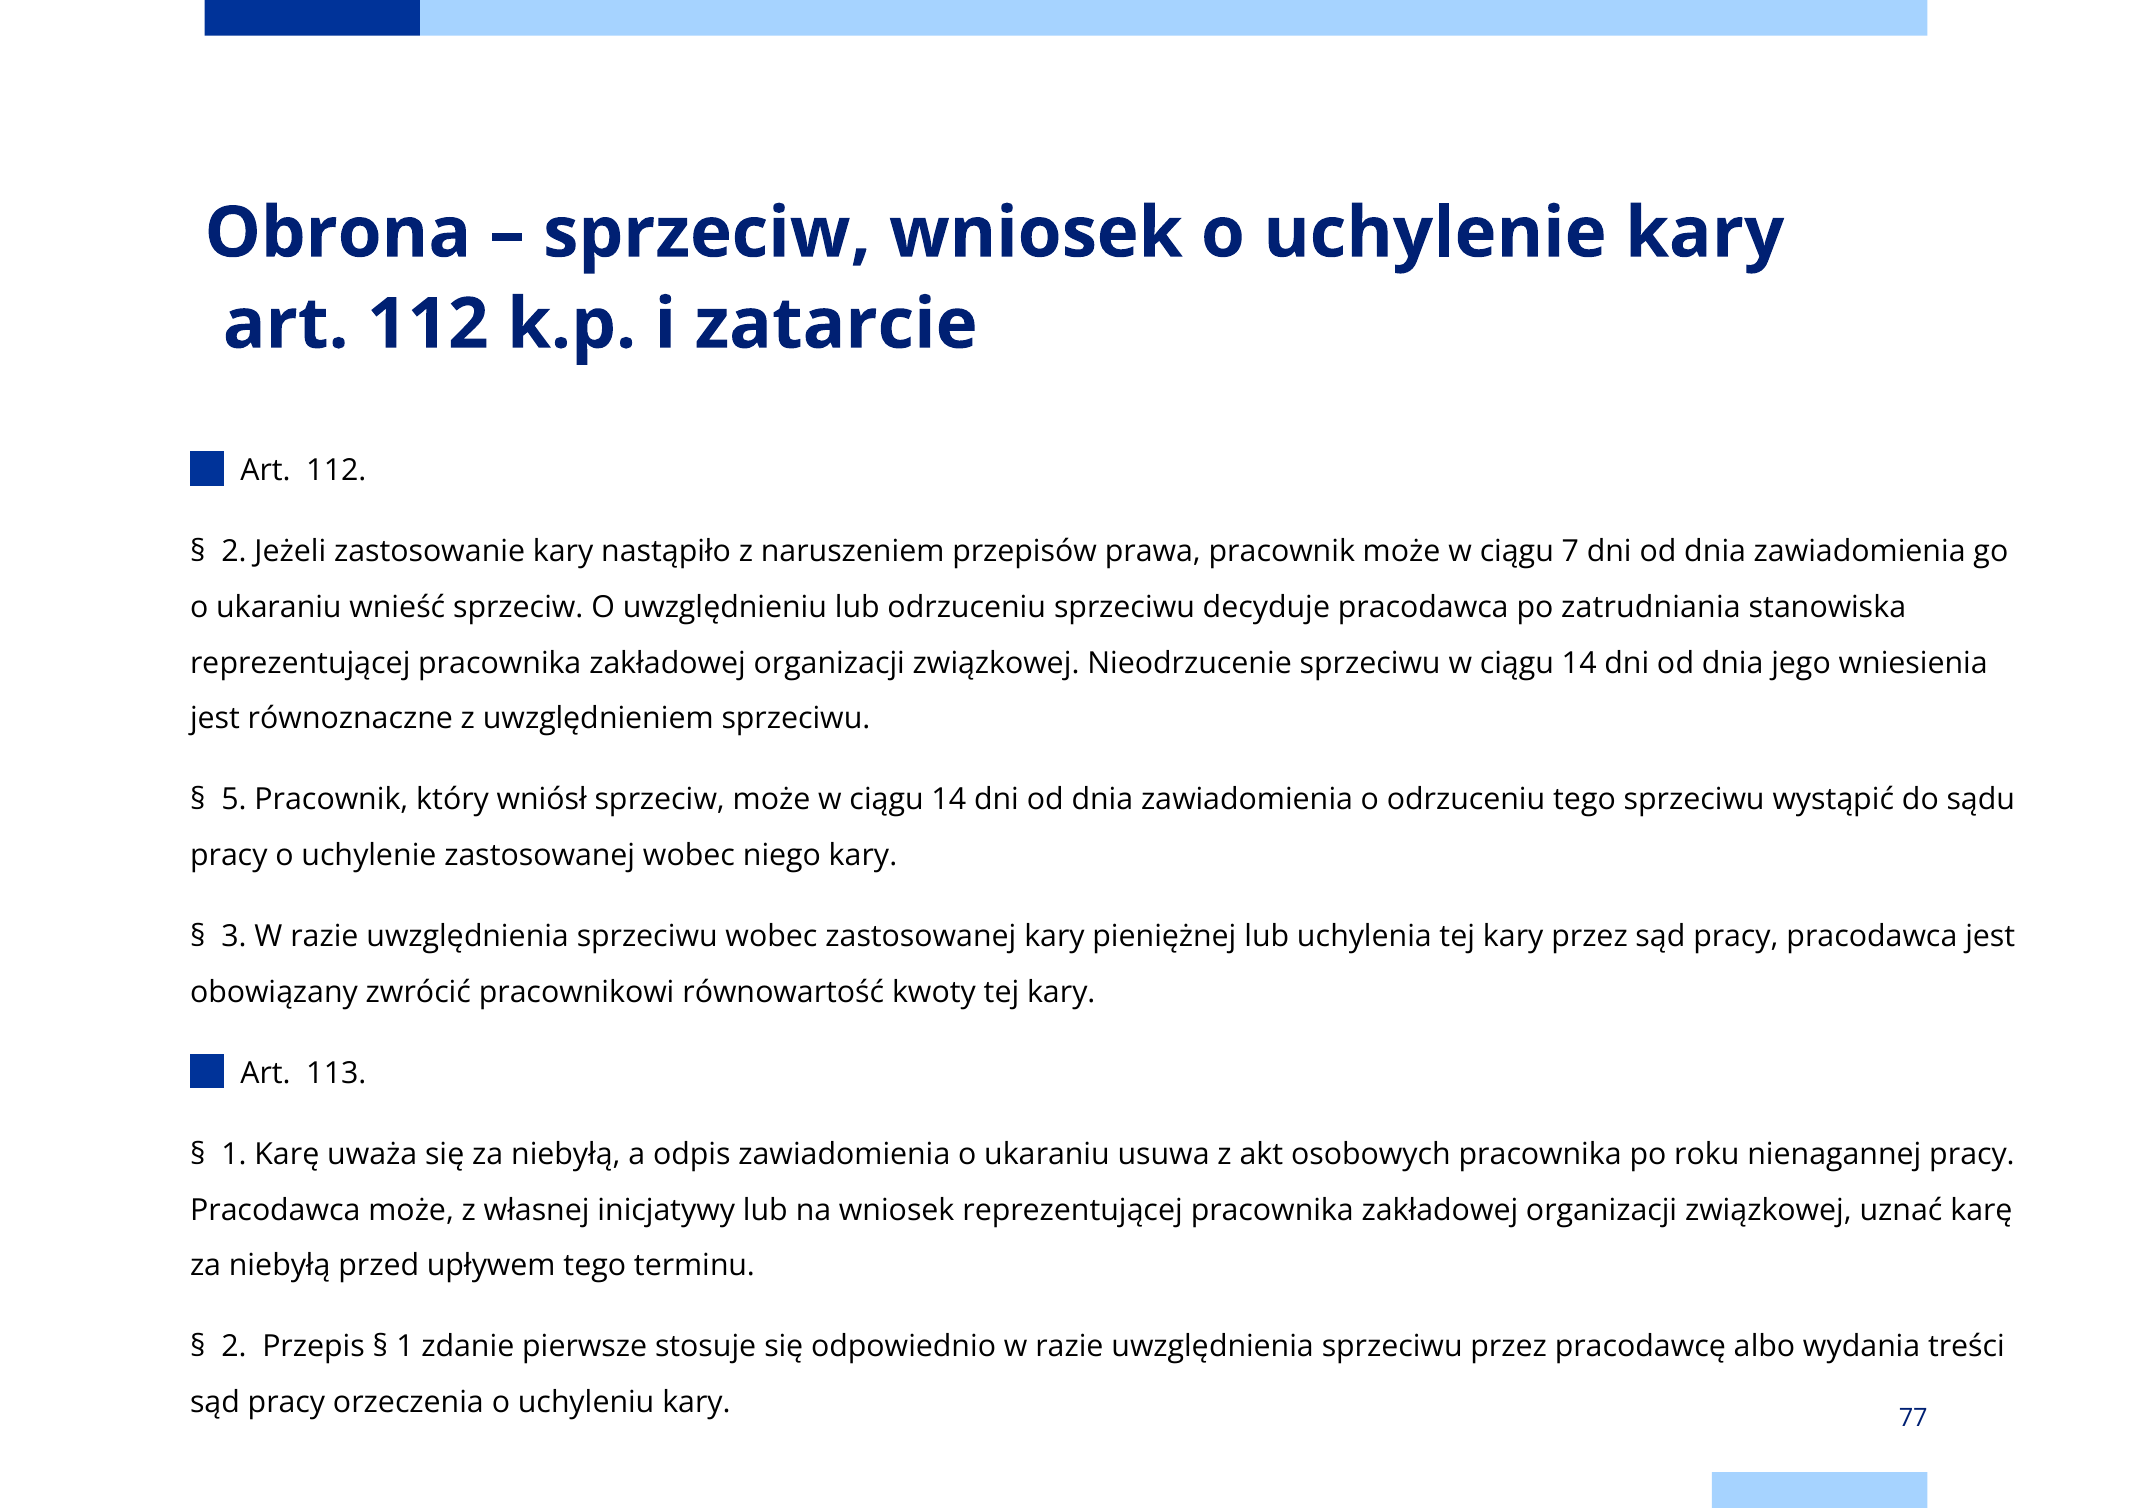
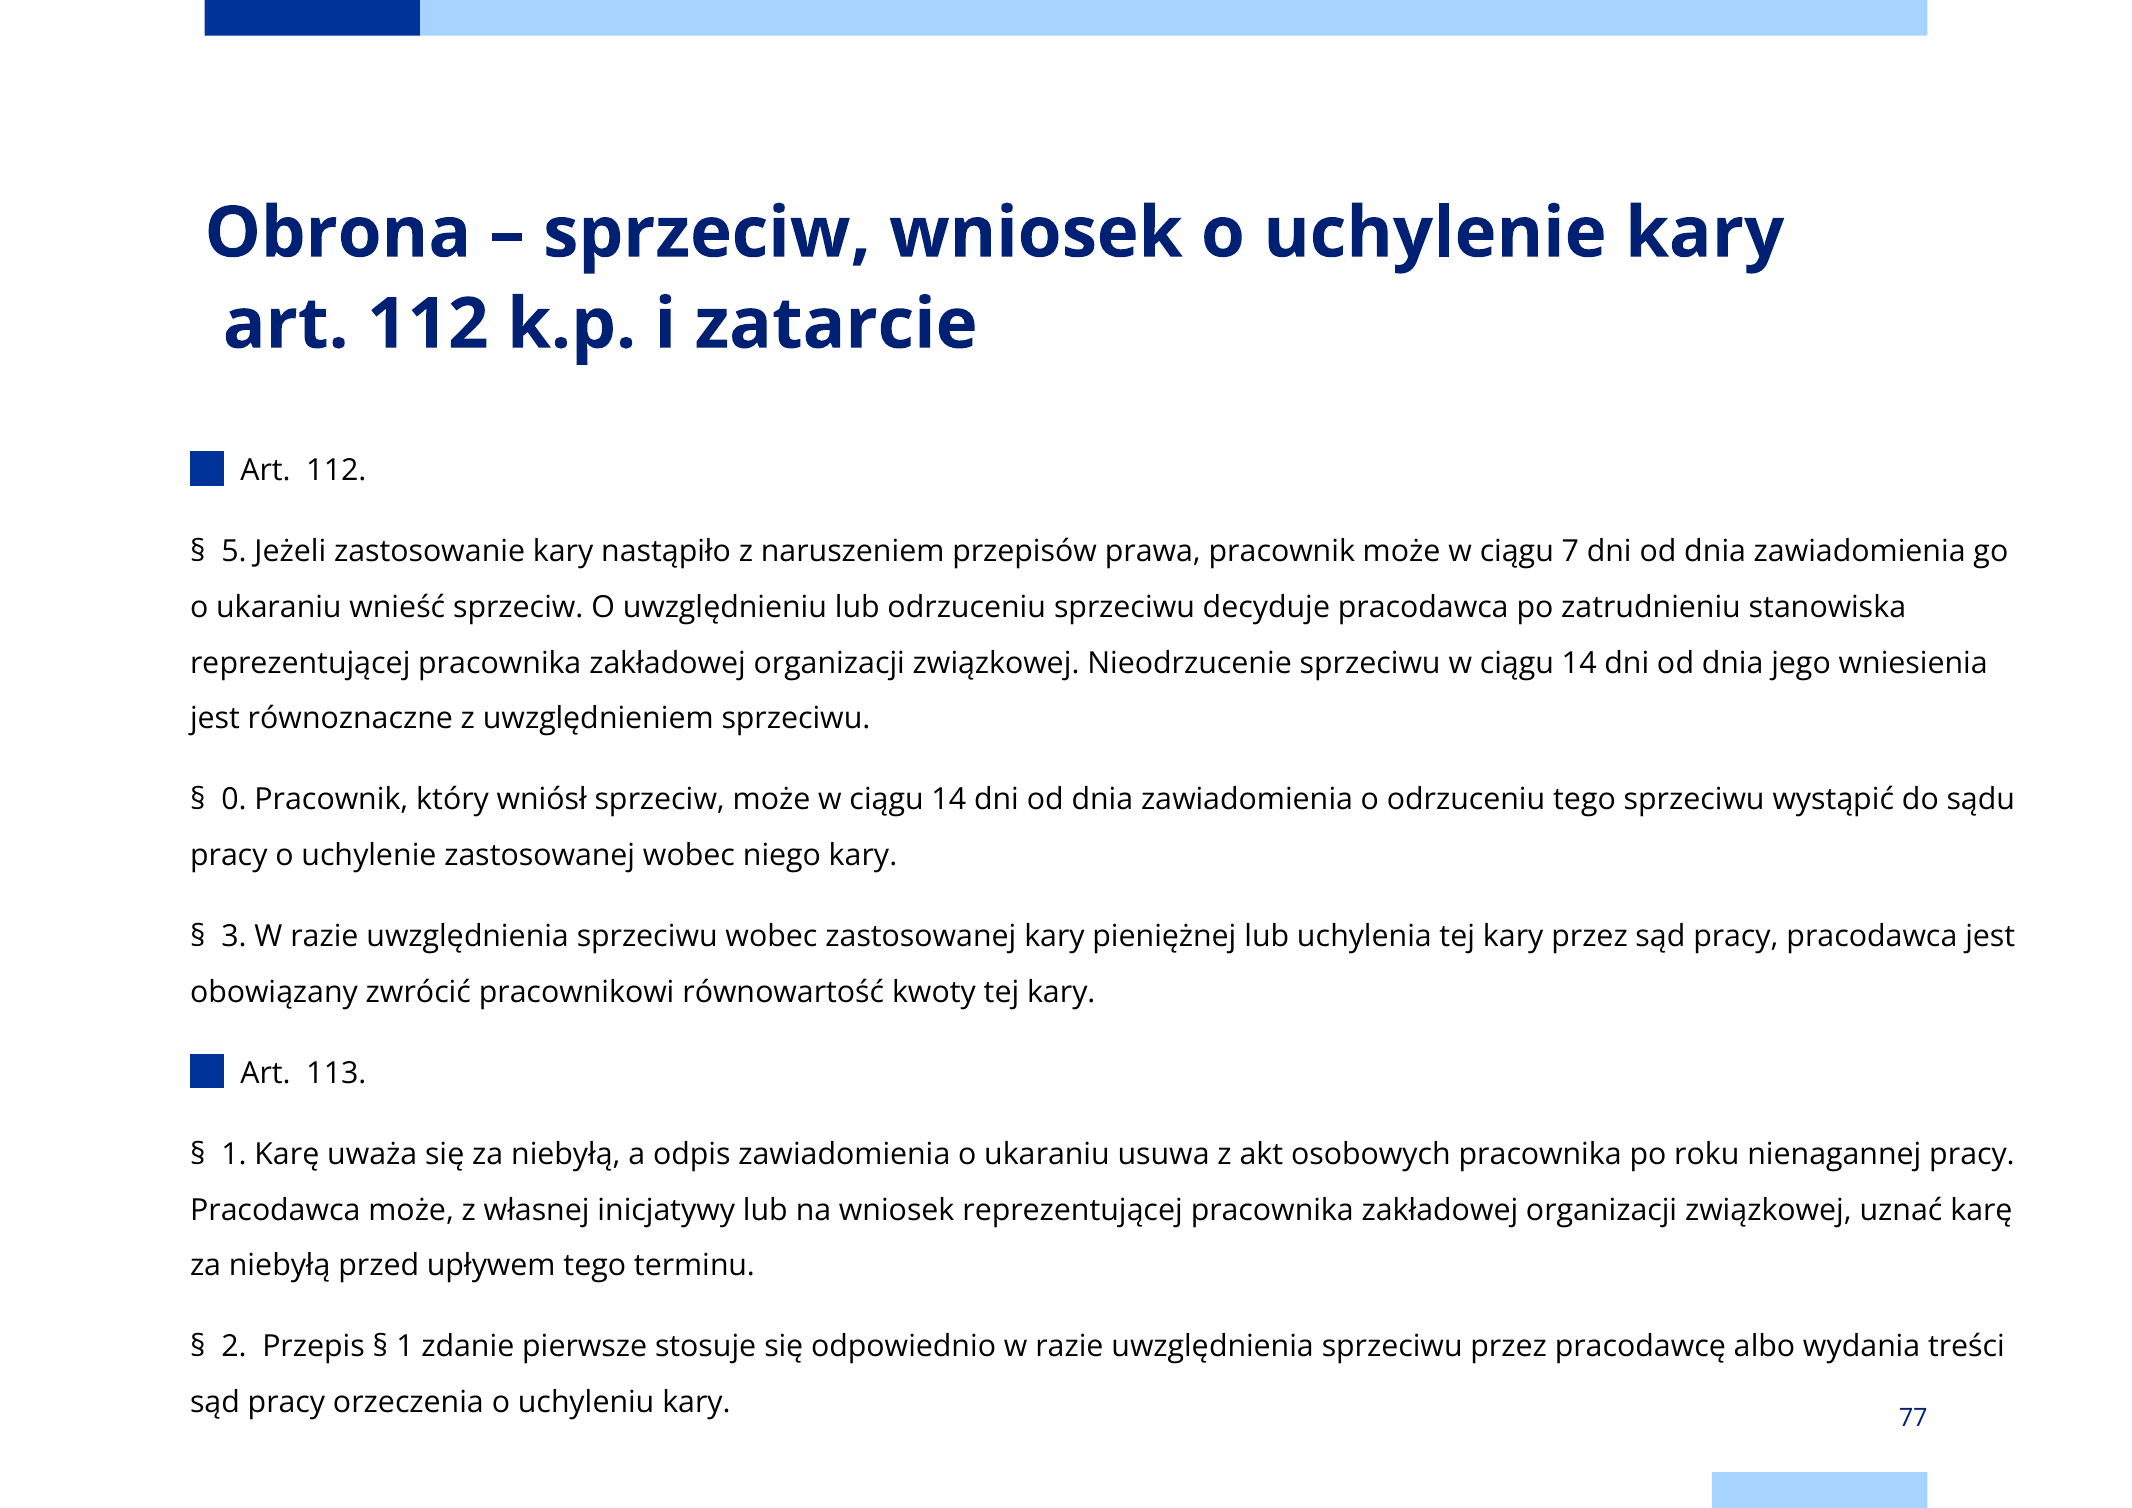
2 at (234, 551): 2 -> 5
zatrudniania: zatrudniania -> zatrudnieniu
5: 5 -> 0
